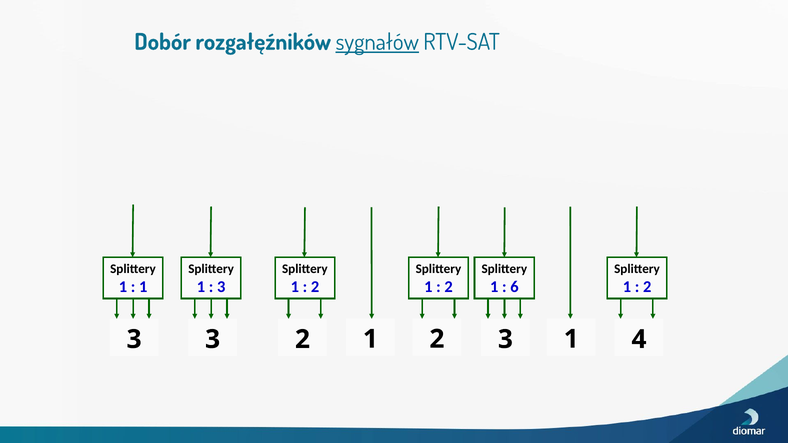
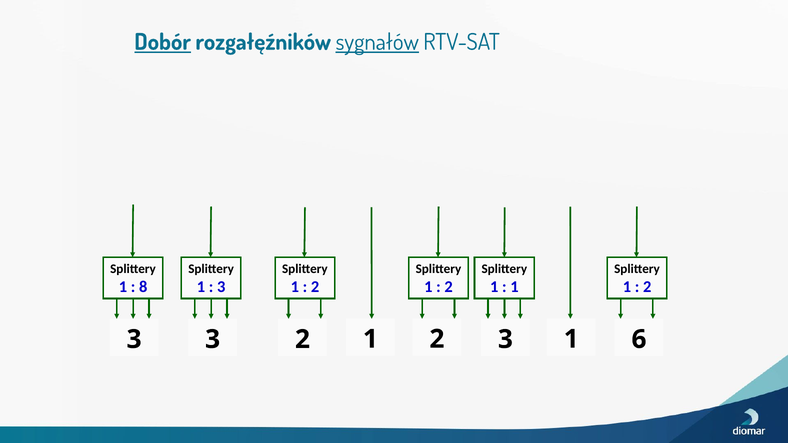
Dobór underline: none -> present
1 at (143, 287): 1 -> 8
6 at (514, 287): 6 -> 1
4: 4 -> 6
